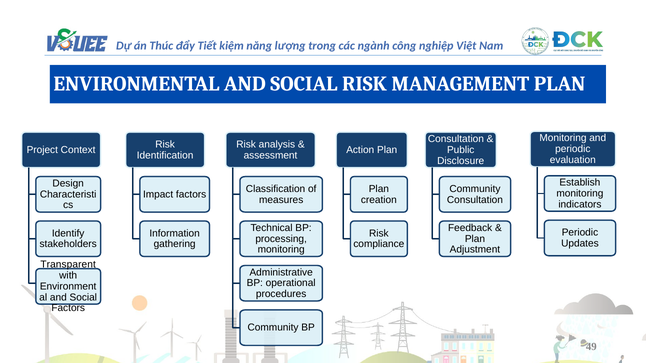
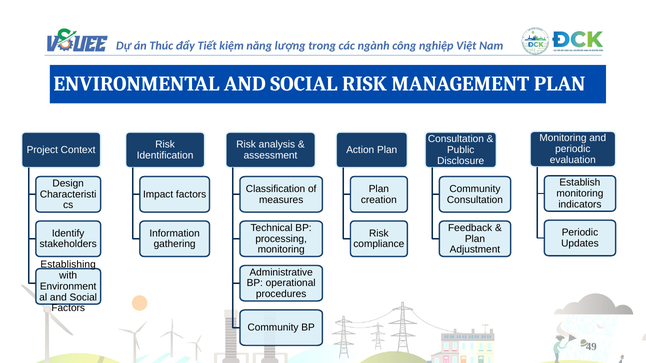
Transparent: Transparent -> Establishing
